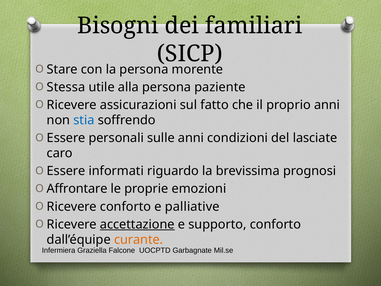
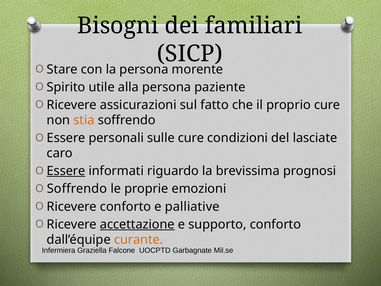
Stessa: Stessa -> Spirito
proprio anni: anni -> cure
stia colour: blue -> orange
sulle anni: anni -> cure
Essere at (66, 171) underline: none -> present
Affrontare at (77, 189): Affrontare -> Soffrendo
